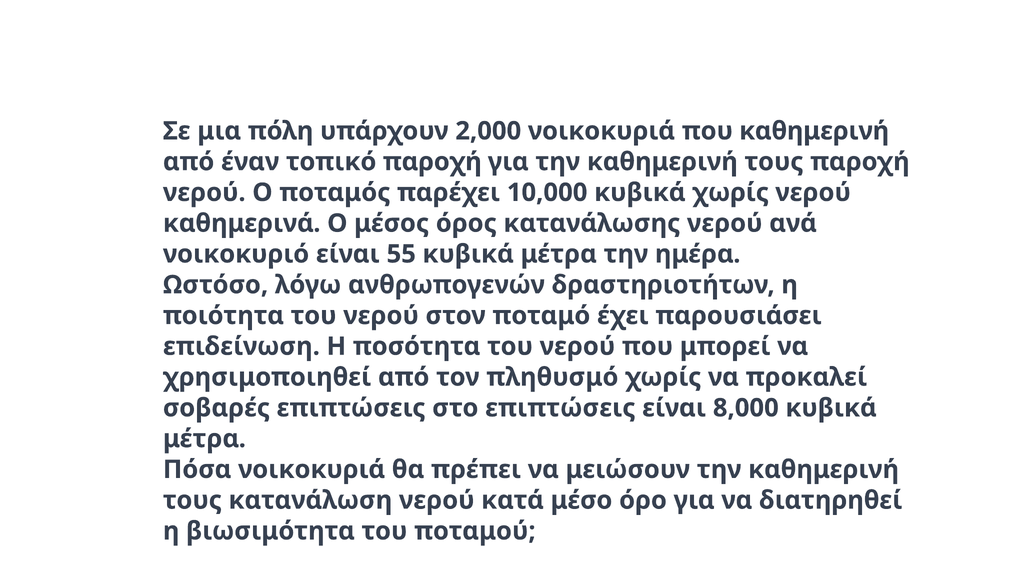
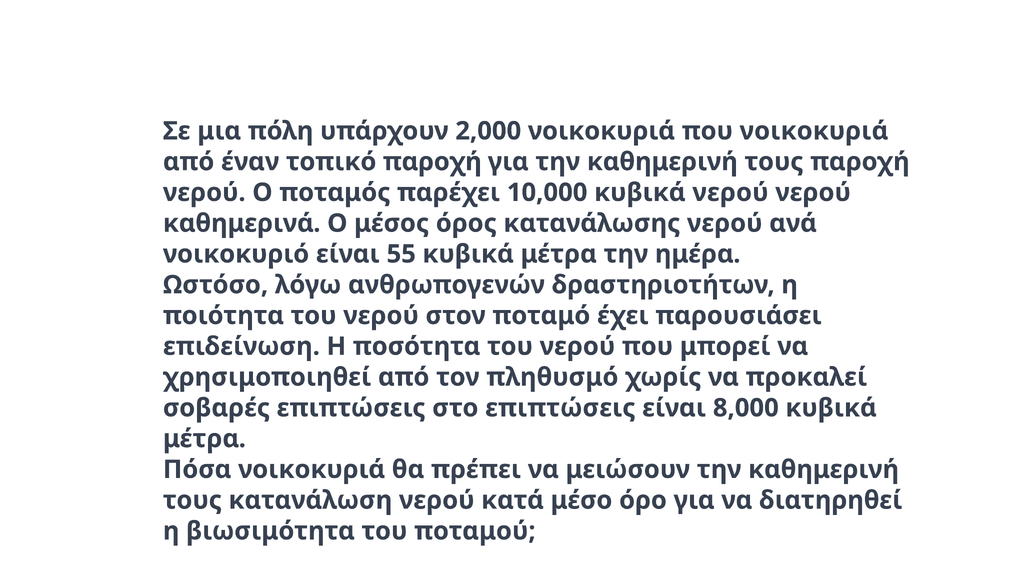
που καθημερινή: καθημερινή -> νοικοκυριά
κυβικά χωρίς: χωρίς -> νερού
